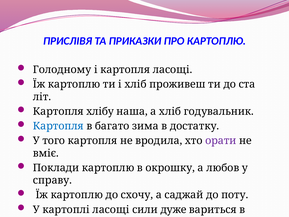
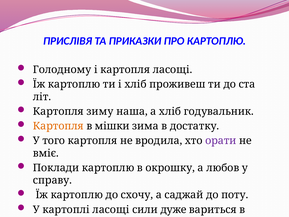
хлібу: хлібу -> зиму
Картопля at (58, 126) colour: blue -> orange
багато: багато -> мішки
